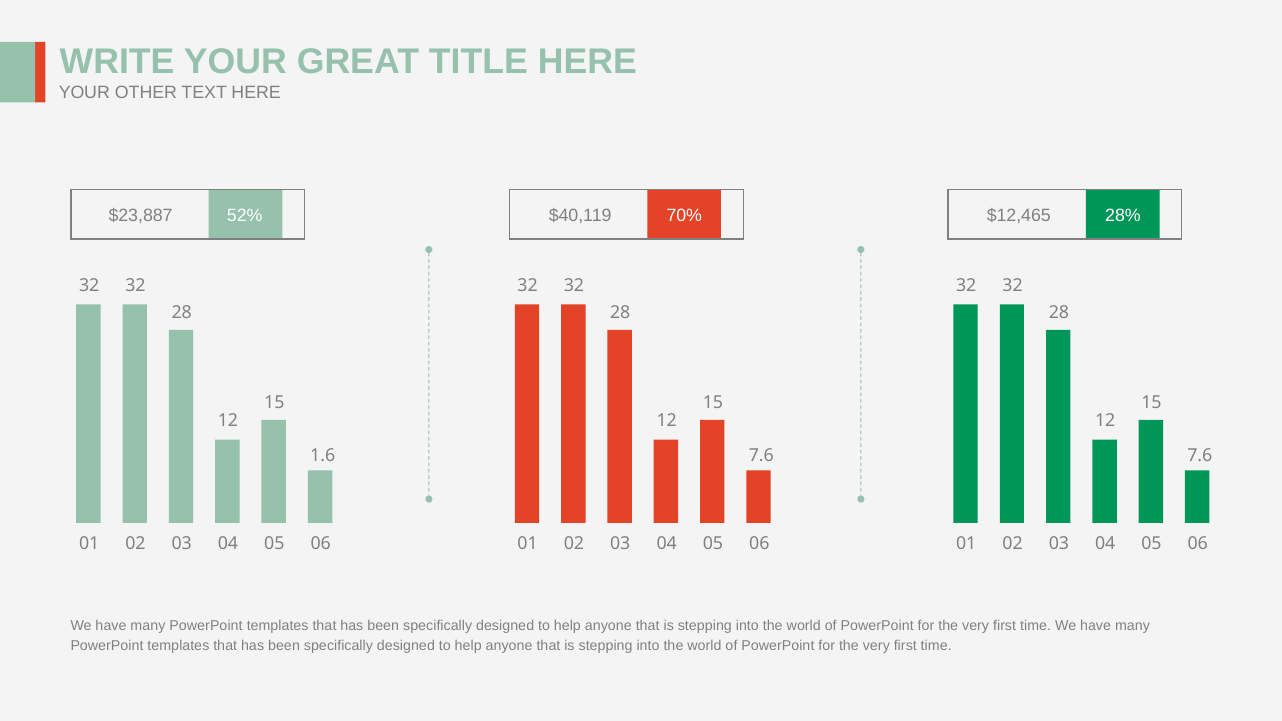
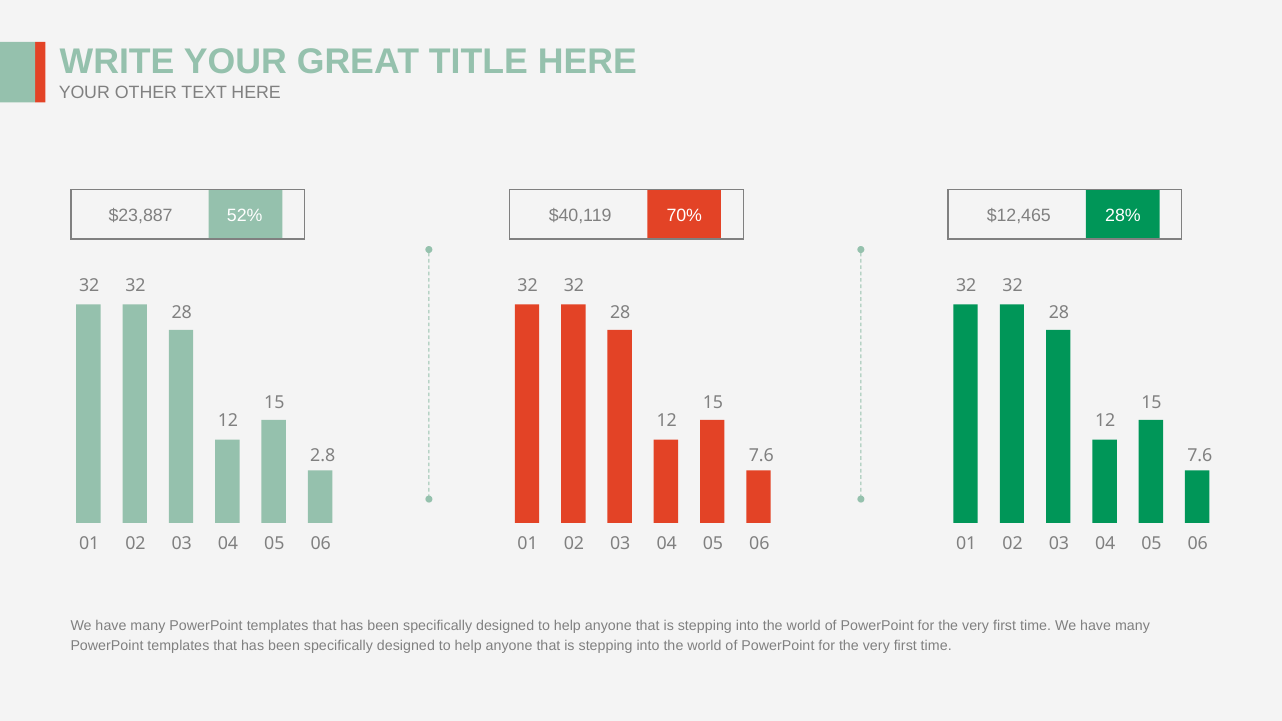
1.6: 1.6 -> 2.8
